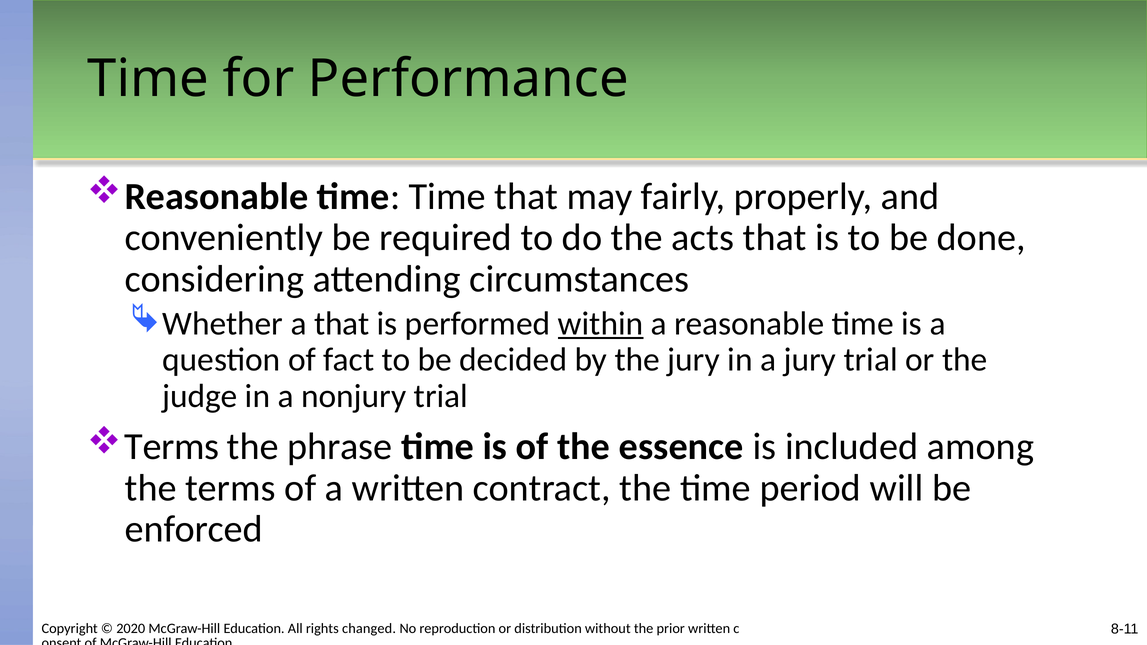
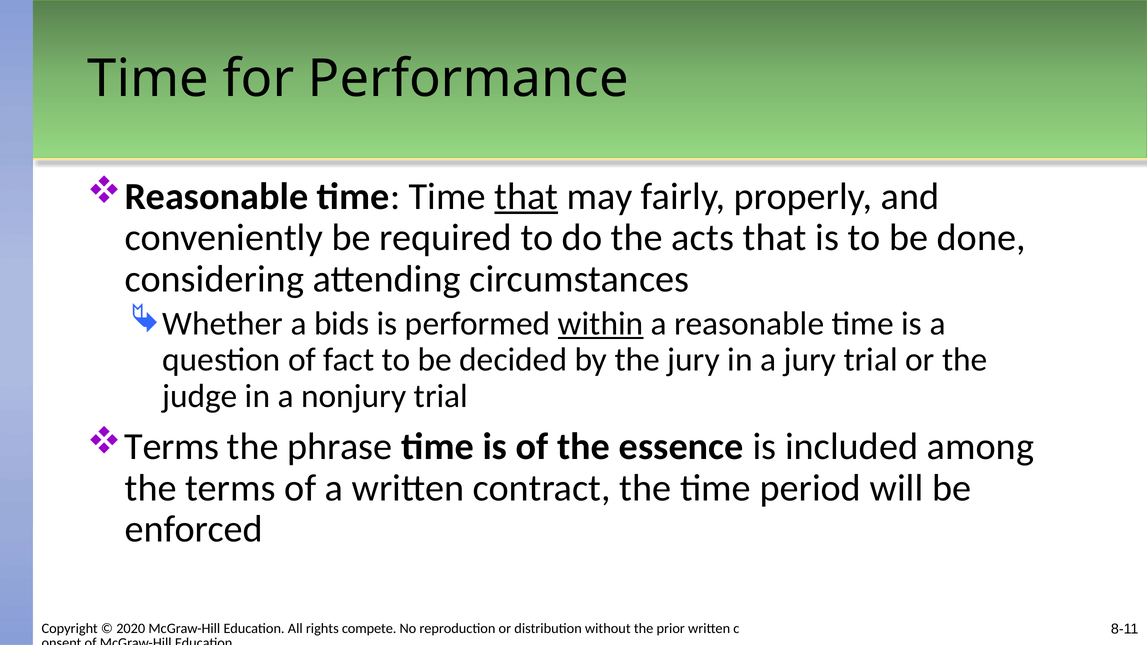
that at (526, 196) underline: none -> present
a that: that -> bids
changed: changed -> compete
